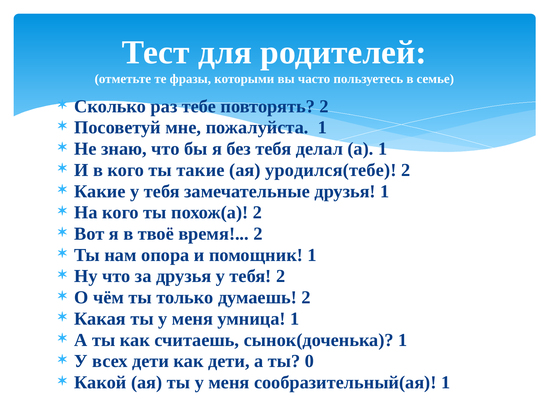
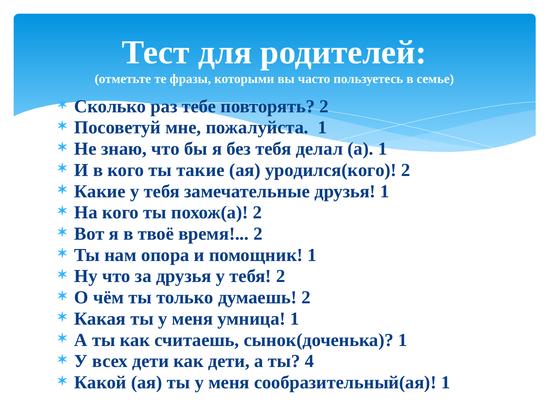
уродился(тебе: уродился(тебе -> уродился(кого
0: 0 -> 4
